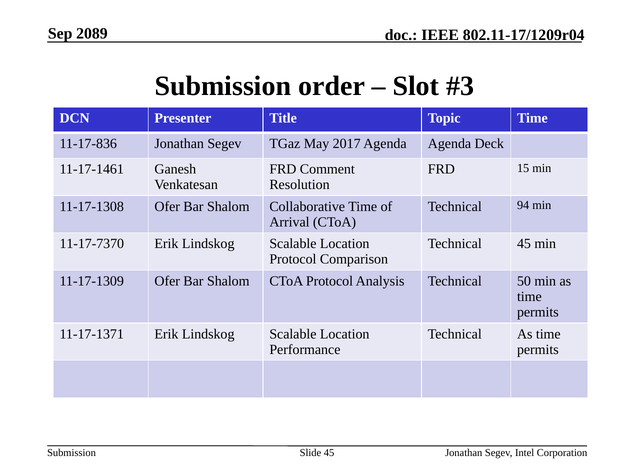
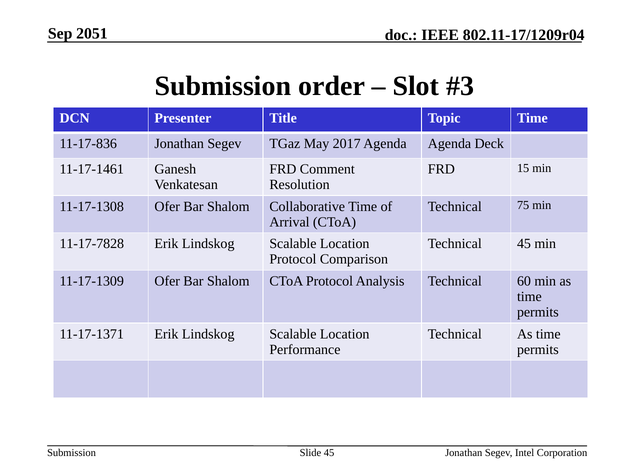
2089: 2089 -> 2051
94: 94 -> 75
11-17-7370: 11-17-7370 -> 11-17-7828
50: 50 -> 60
